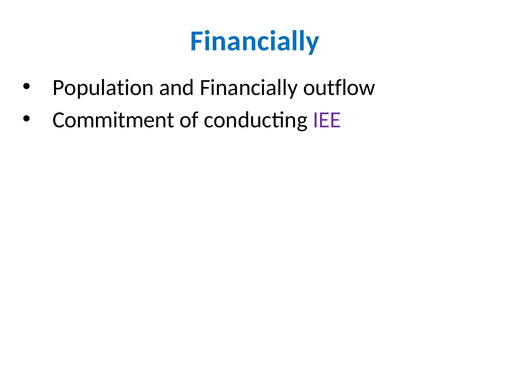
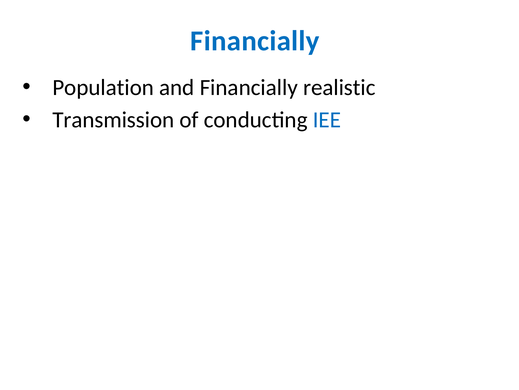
outflow: outflow -> realistic
Commitment: Commitment -> Transmission
IEE colour: purple -> blue
